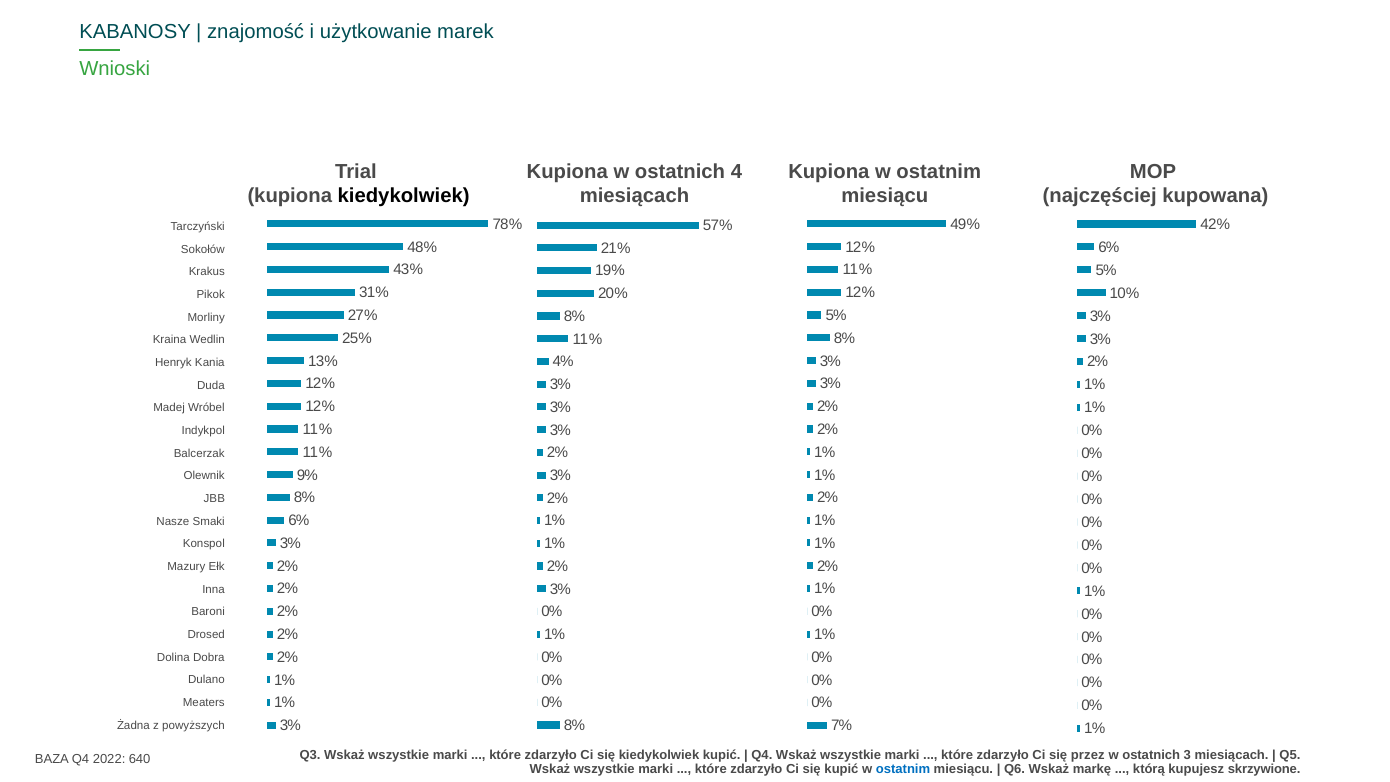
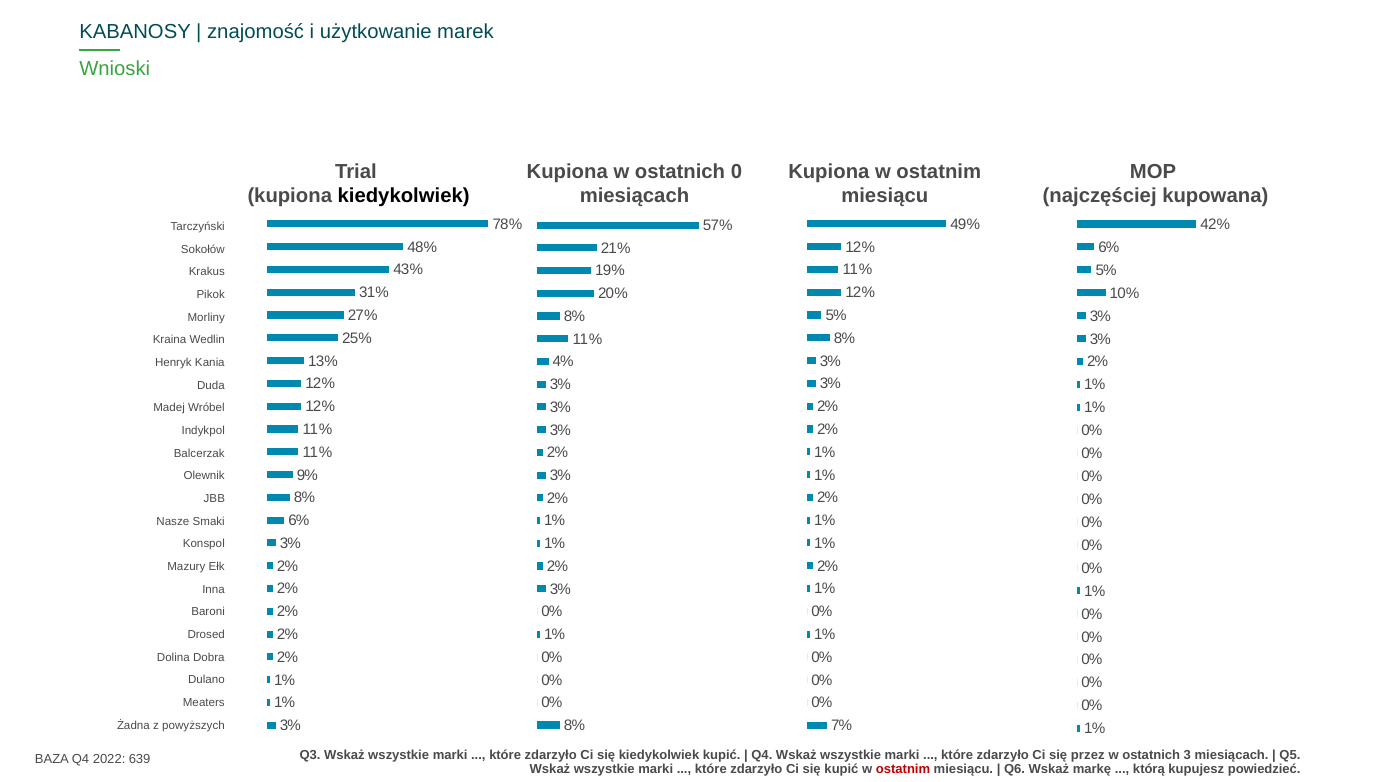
4: 4 -> 0
640: 640 -> 639
ostatnim at (903, 769) colour: blue -> red
skrzywione: skrzywione -> powiedzieć
